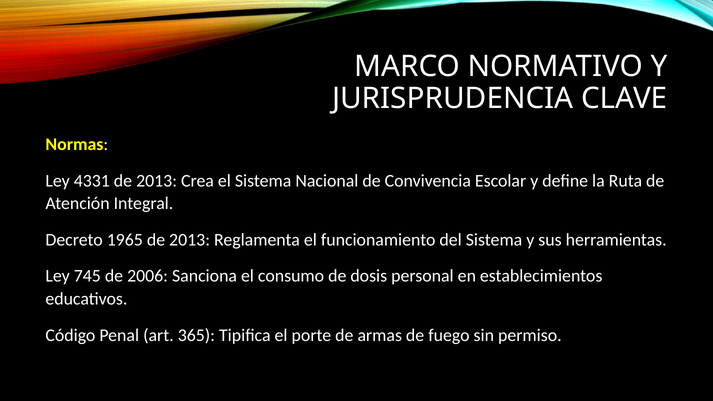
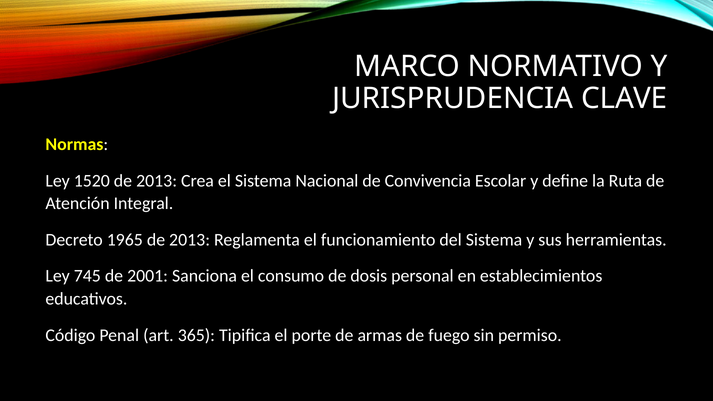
4331: 4331 -> 1520
2006: 2006 -> 2001
